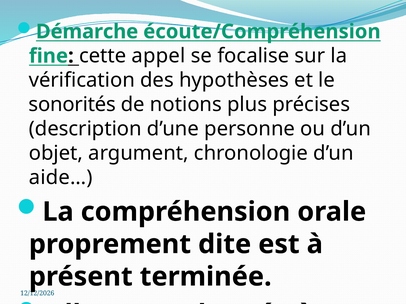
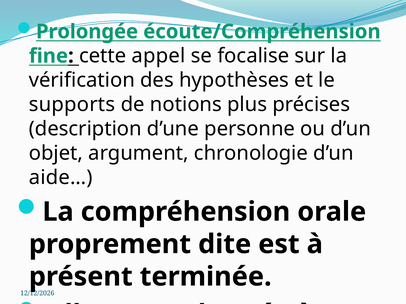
Démarche at (87, 32): Démarche -> Prolongée
sonorités: sonorités -> supports
